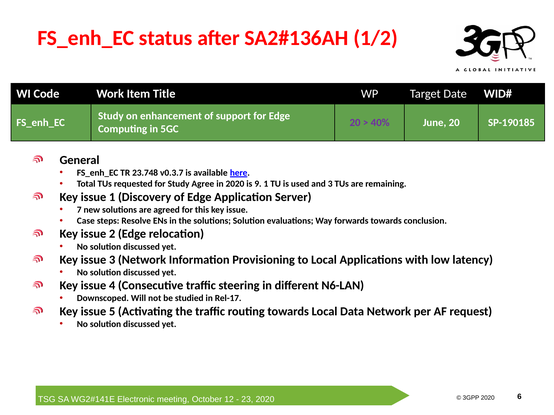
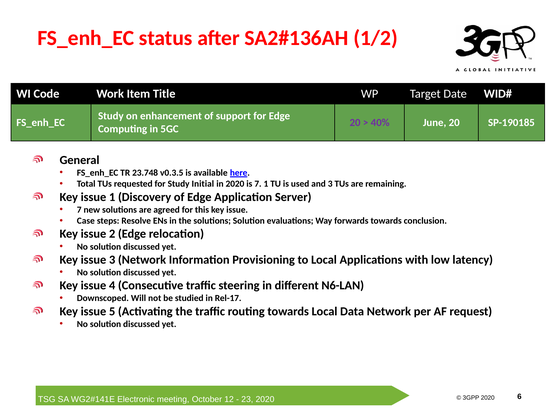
v0.3.7: v0.3.7 -> v0.3.5
Agree: Agree -> Initial
is 9: 9 -> 7
